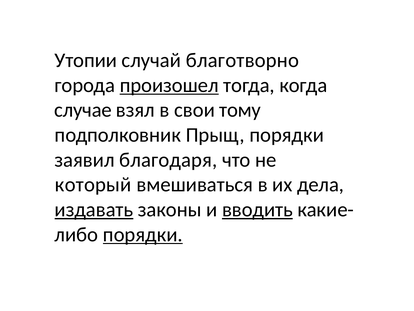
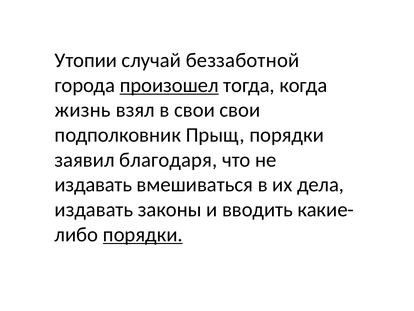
благотворно: благотворно -> беззаботной
случае: случае -> жизнь
свои тому: тому -> свои
который at (93, 184): который -> издавать
издавать at (94, 209) underline: present -> none
вводить underline: present -> none
